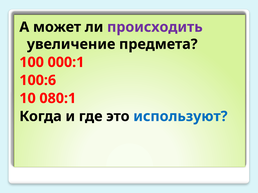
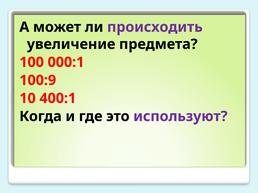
100:6: 100:6 -> 100:9
080:1: 080:1 -> 400:1
используют colour: blue -> purple
